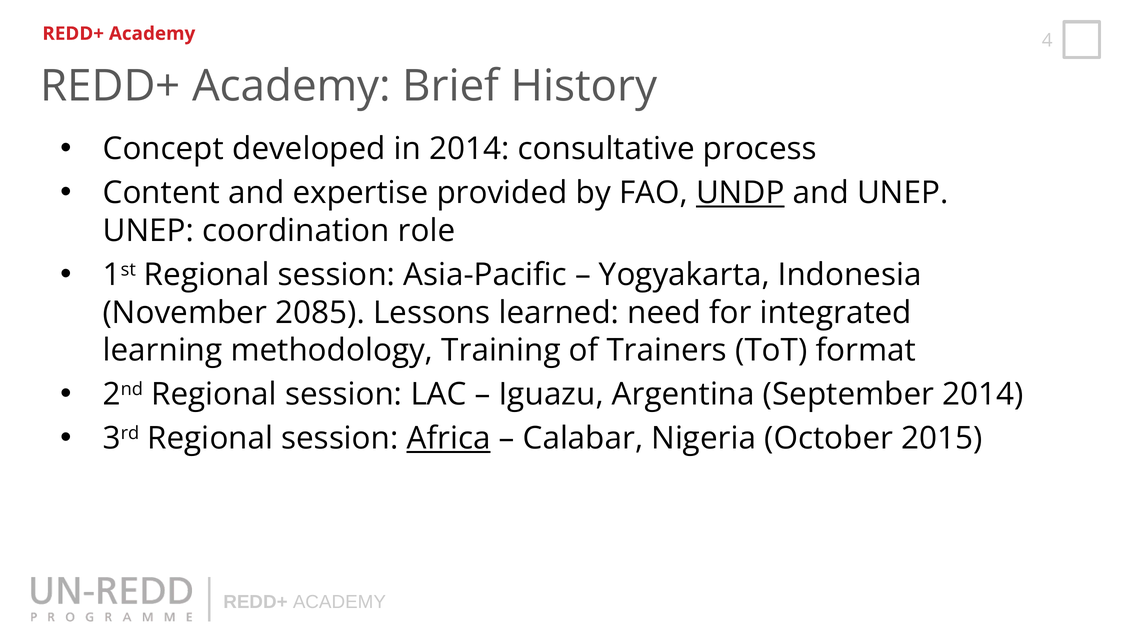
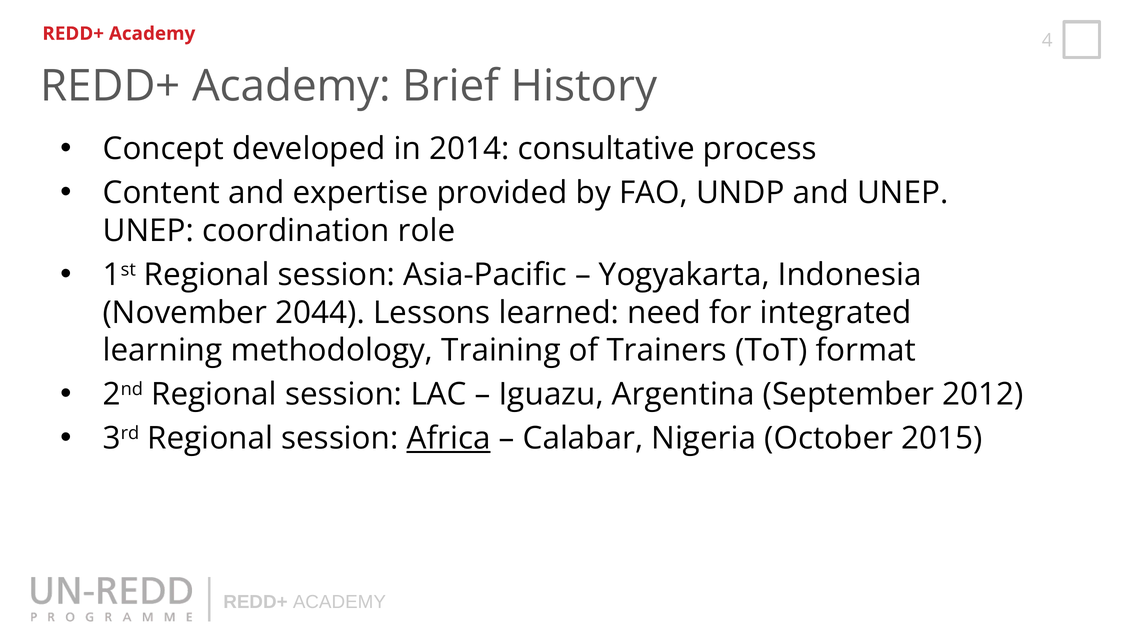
UNDP underline: present -> none
2085: 2085 -> 2044
September 2014: 2014 -> 2012
